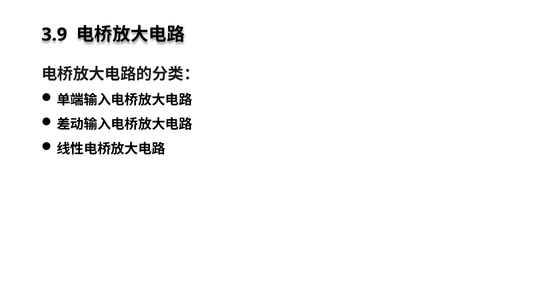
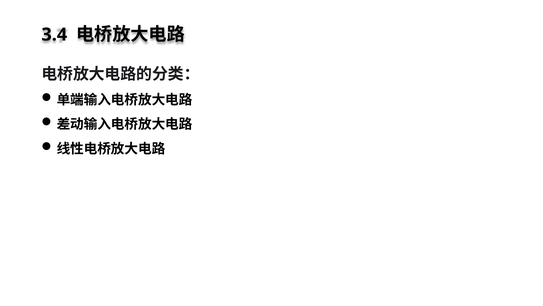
3.9: 3.9 -> 3.4
